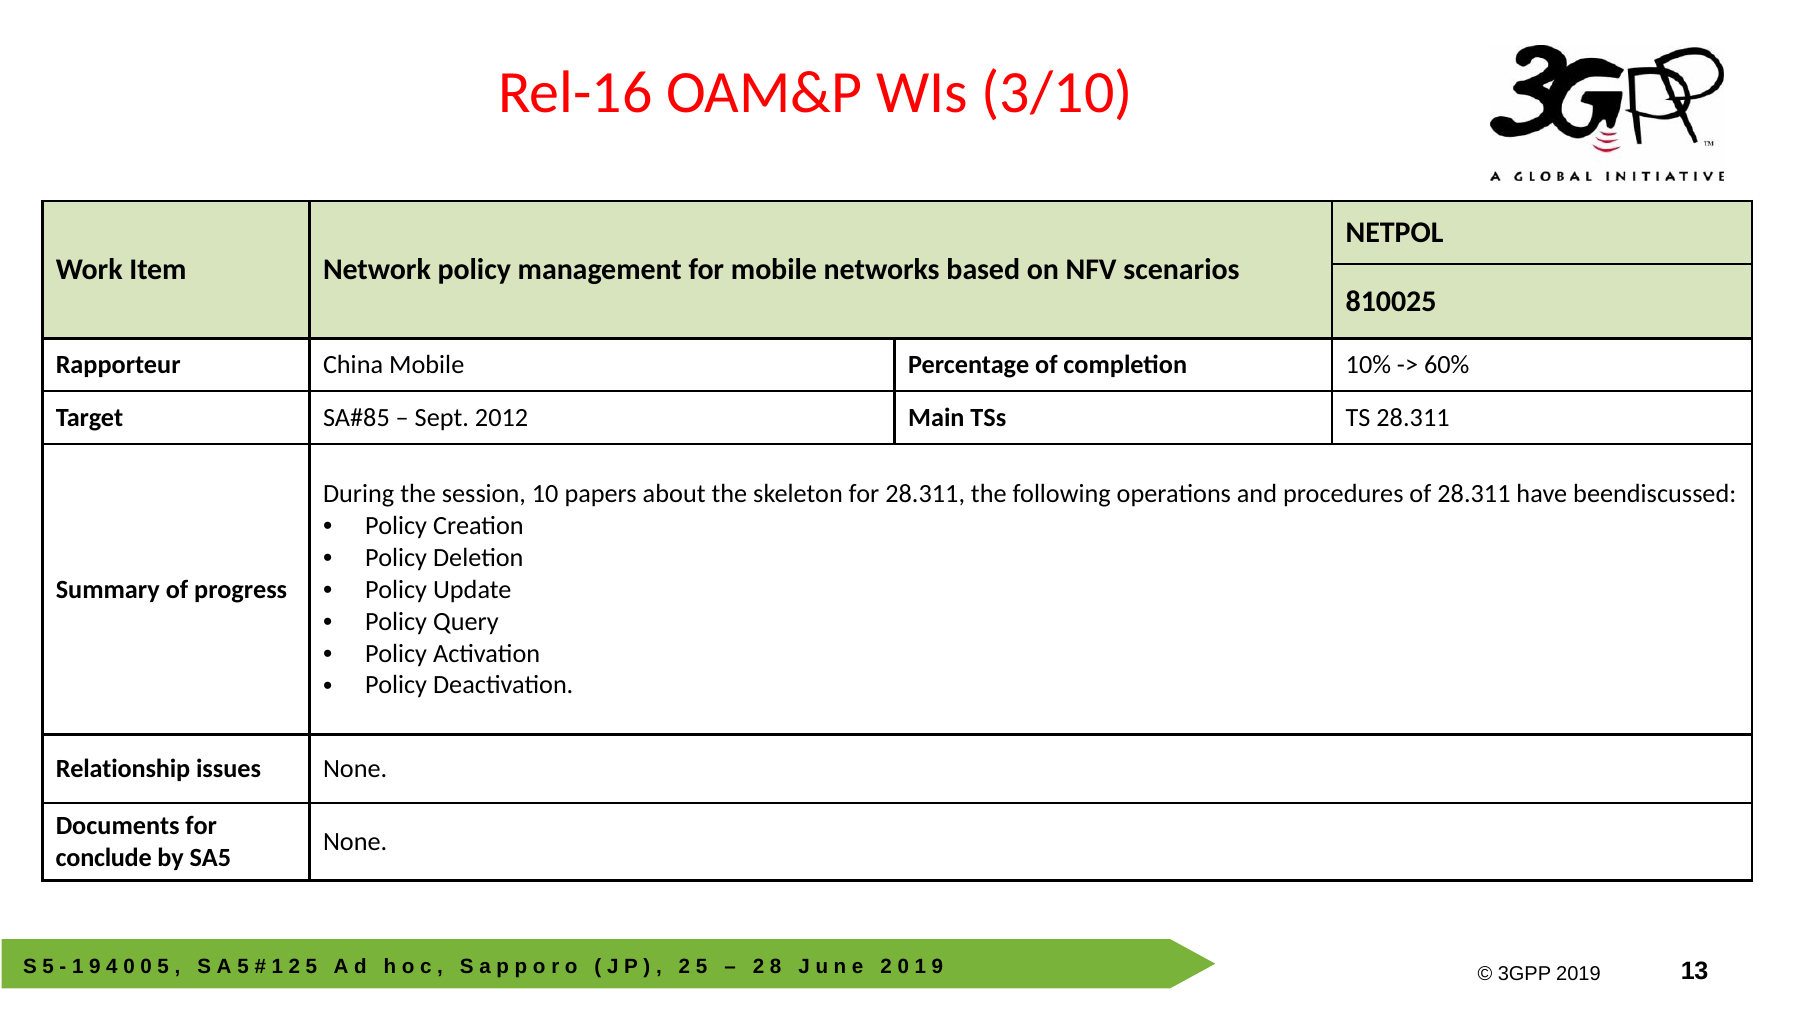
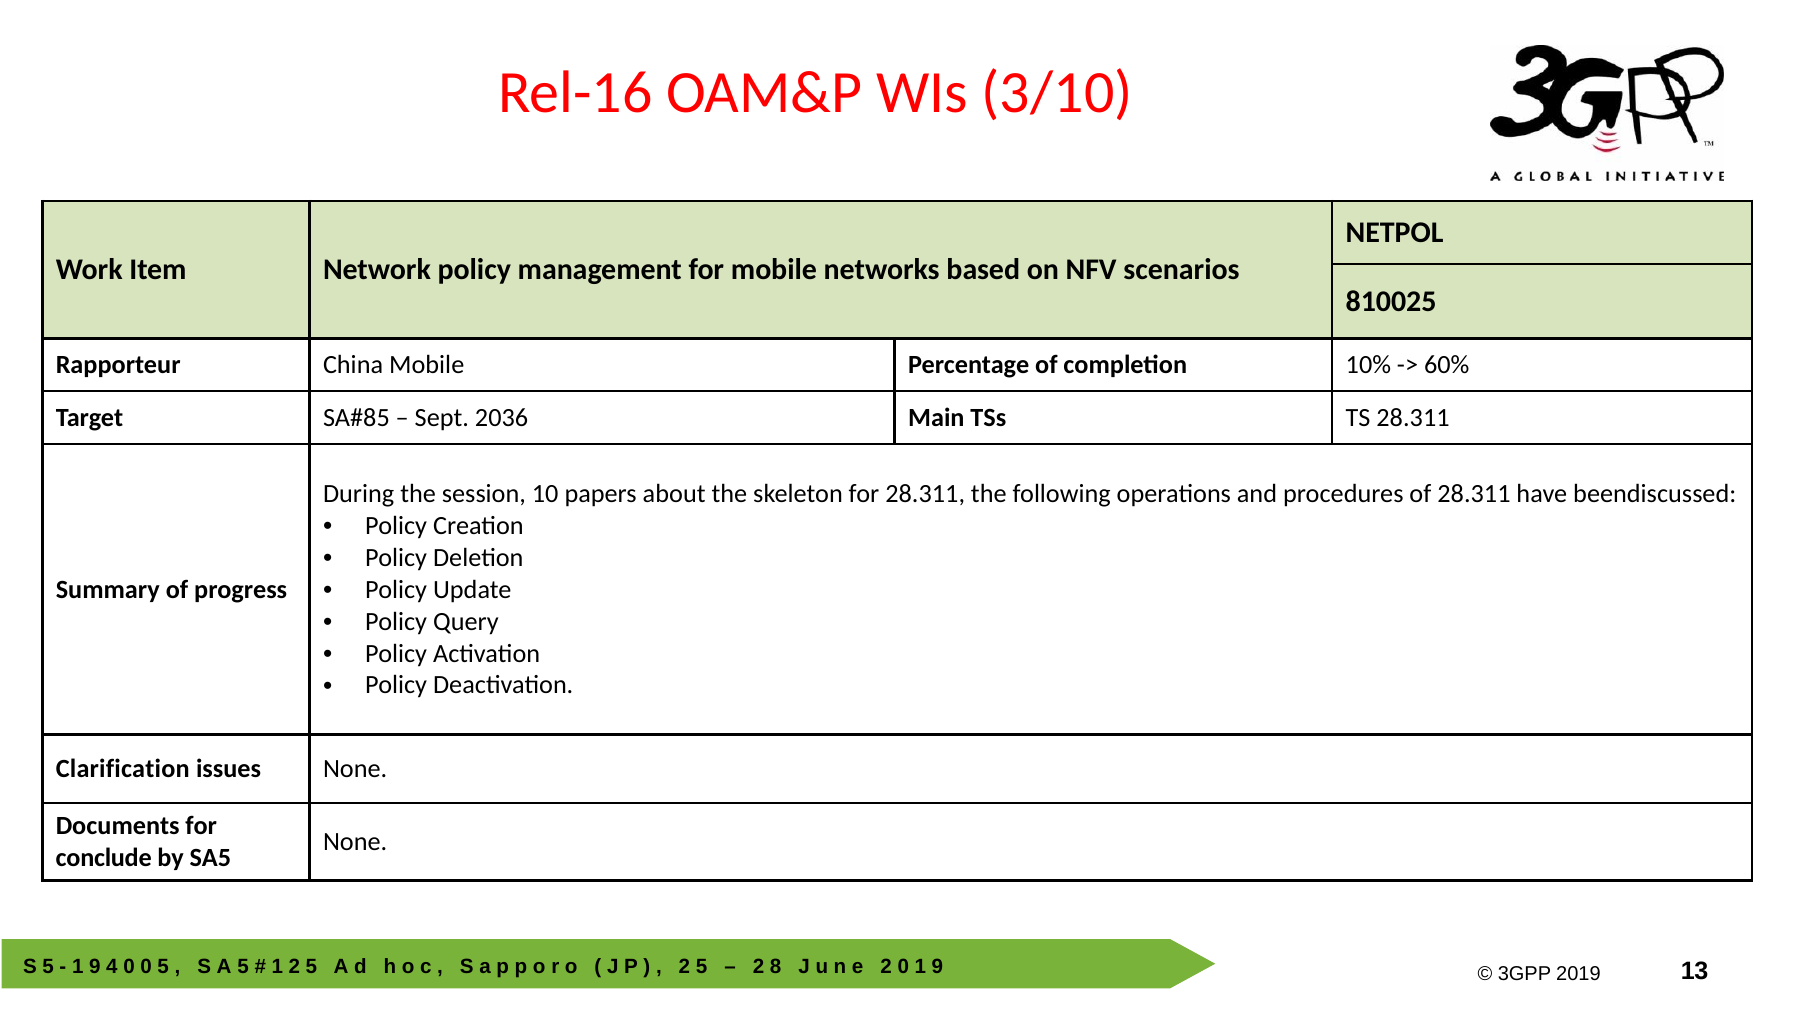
Sept 2012: 2012 -> 2036
Relationship: Relationship -> Clarification
